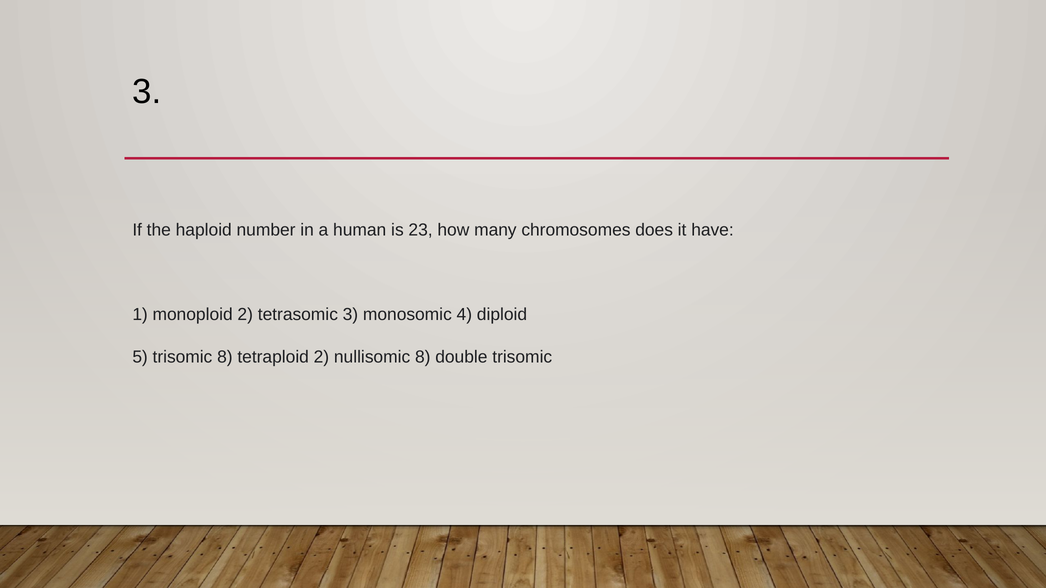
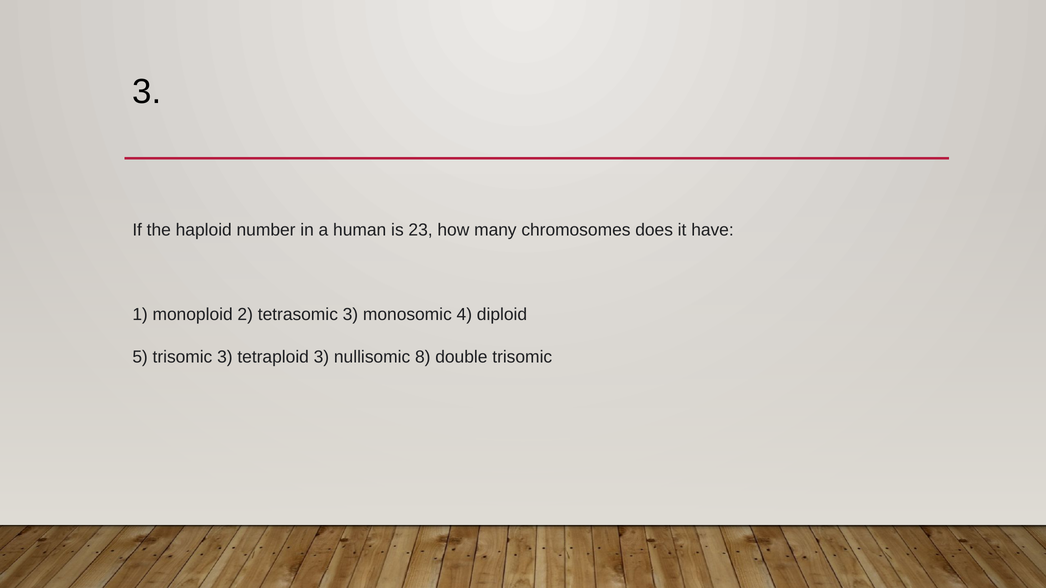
trisomic 8: 8 -> 3
tetraploid 2: 2 -> 3
